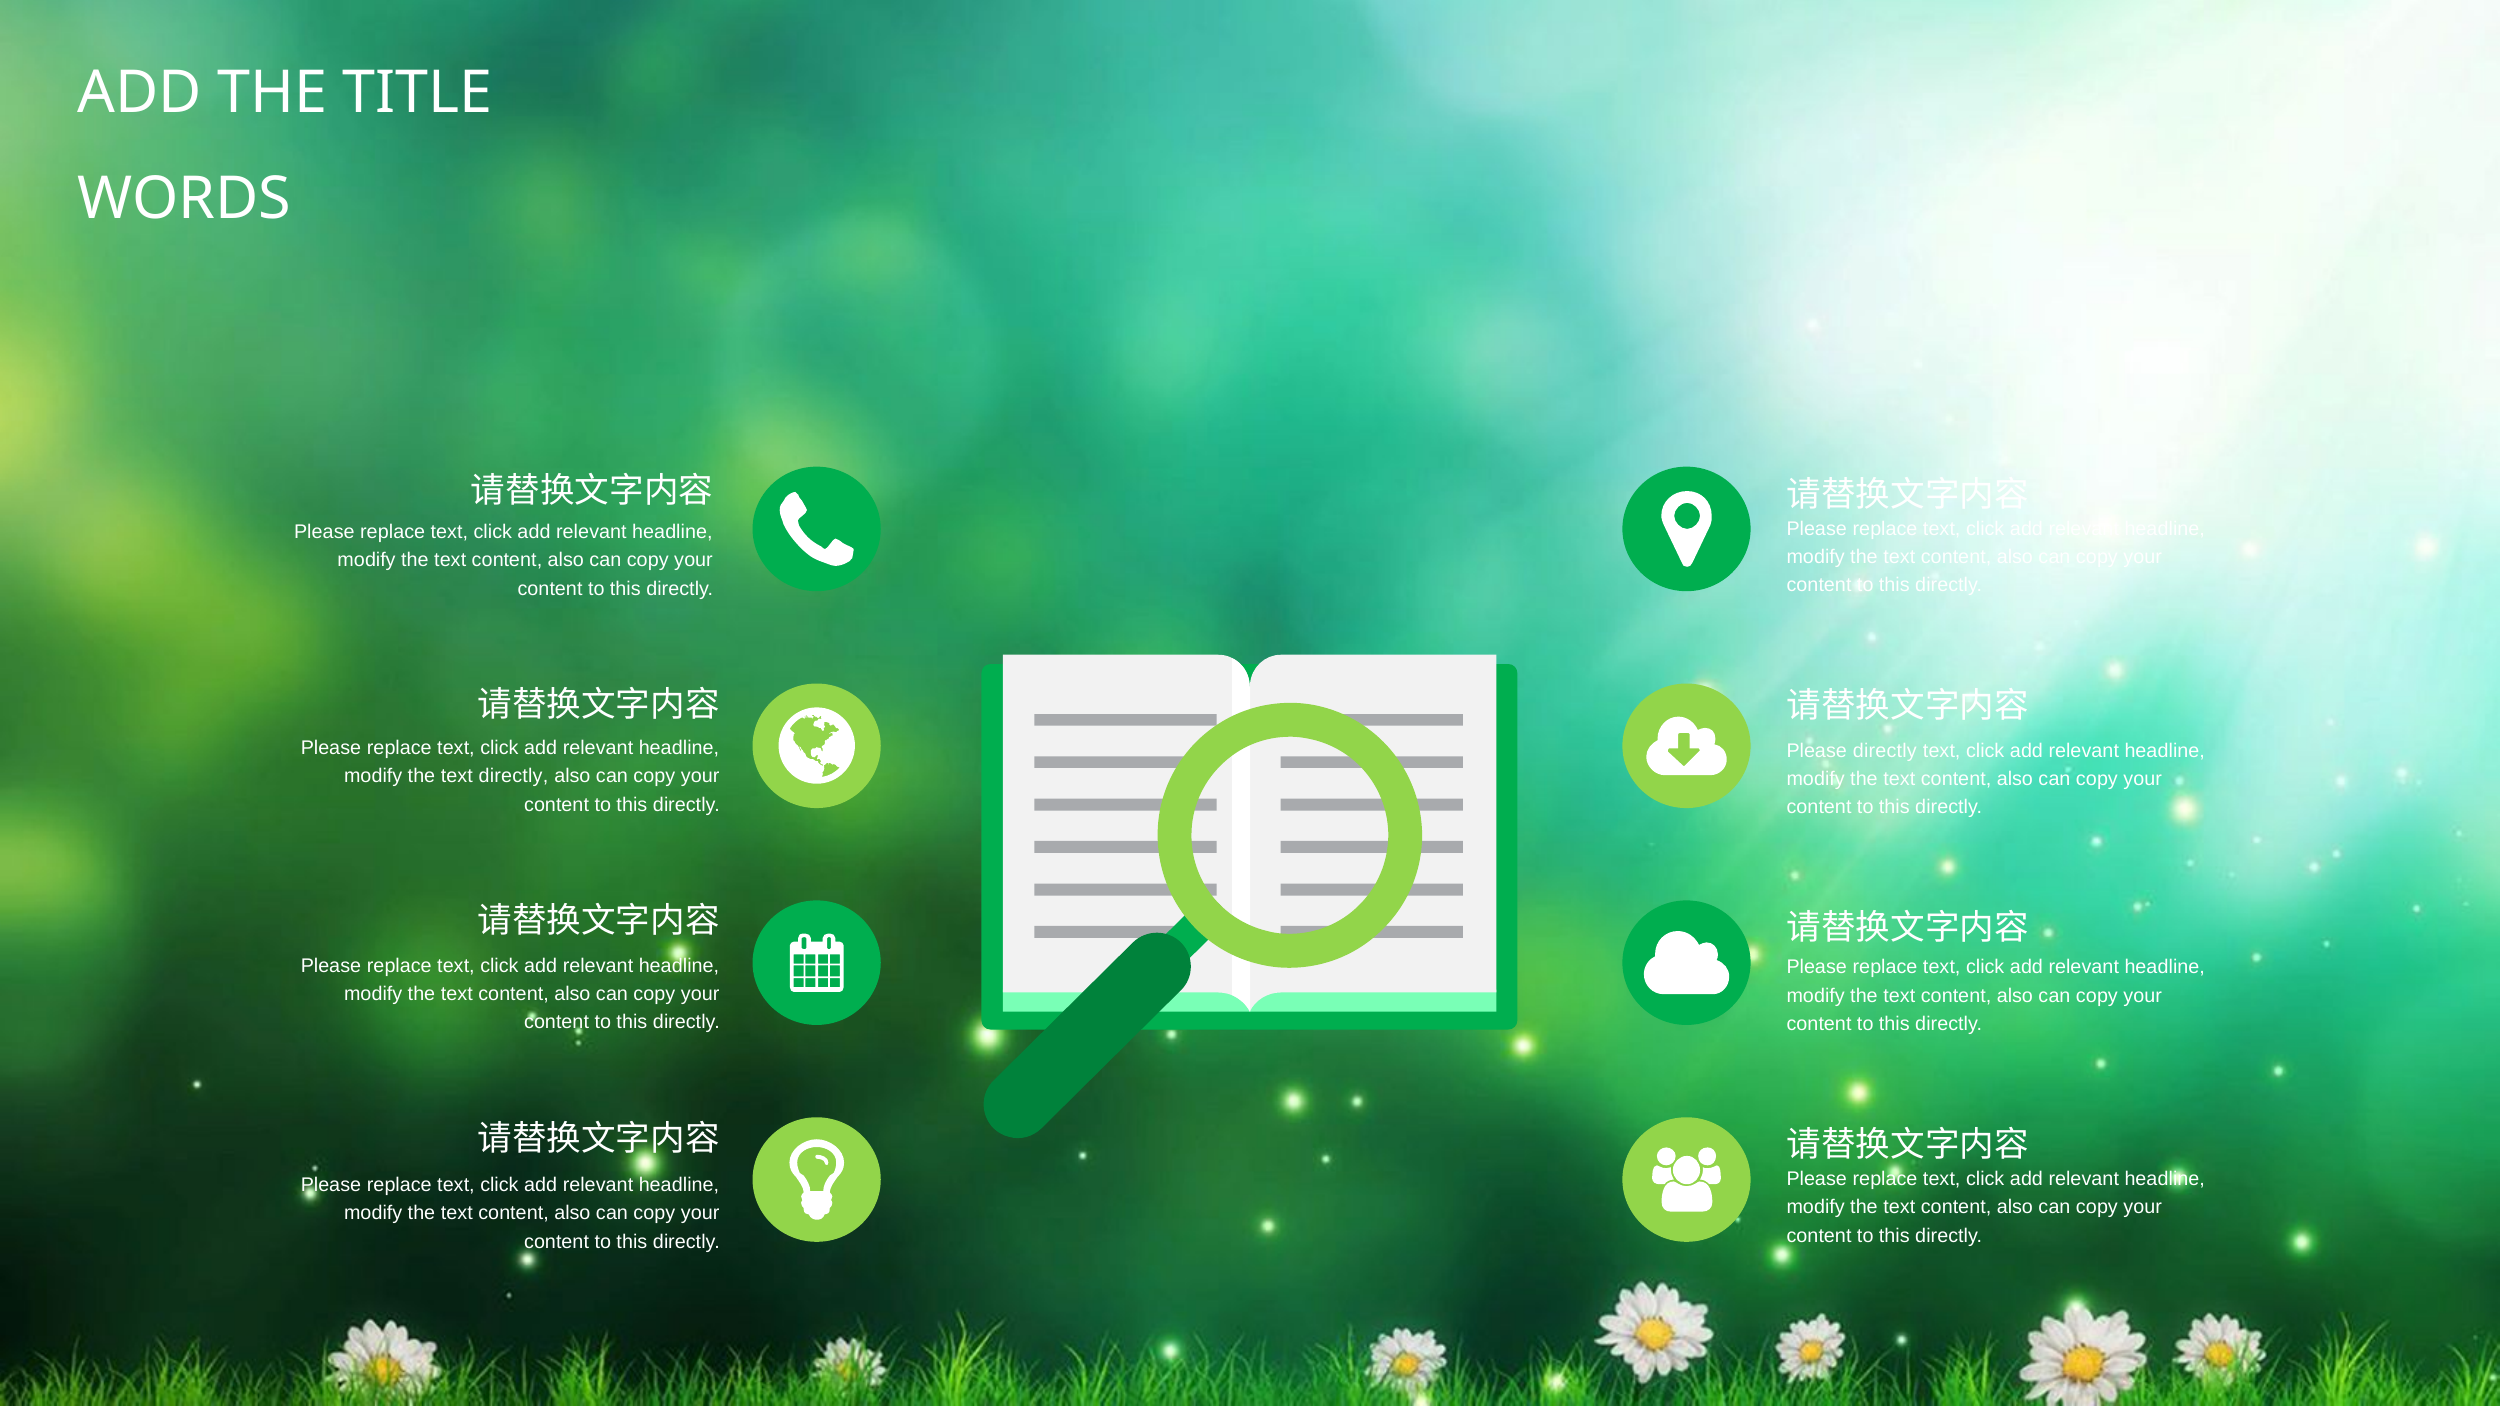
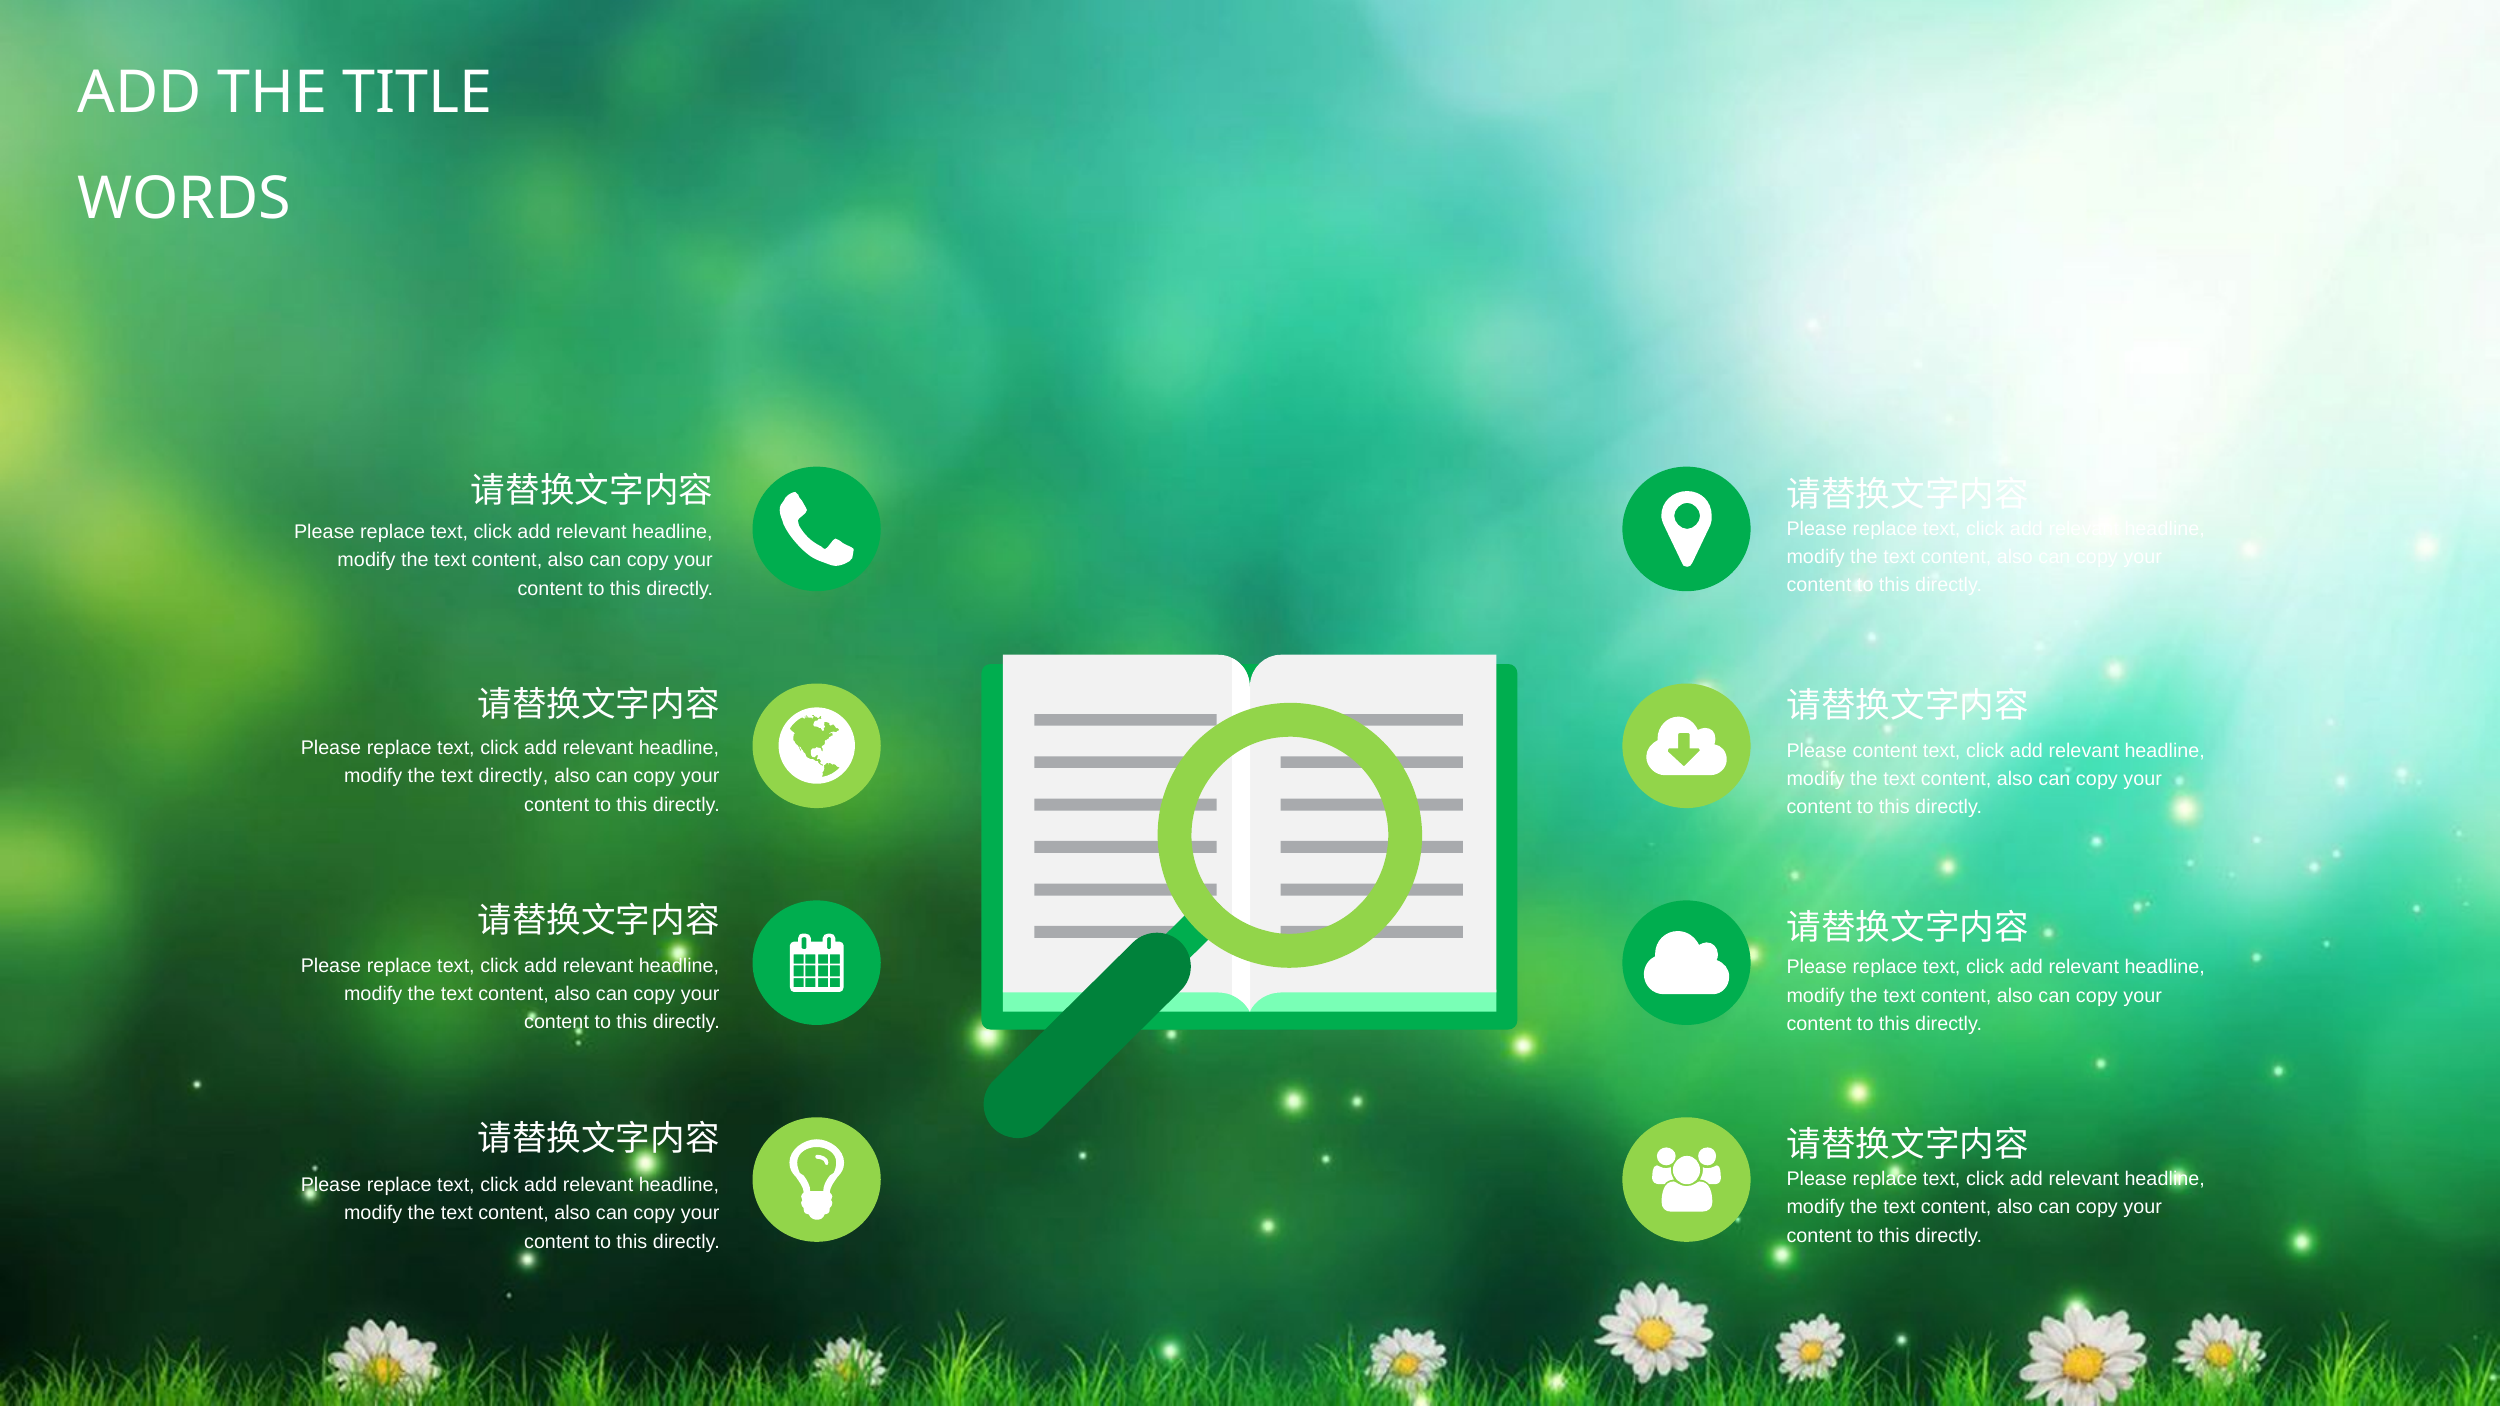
Please directly: directly -> content
